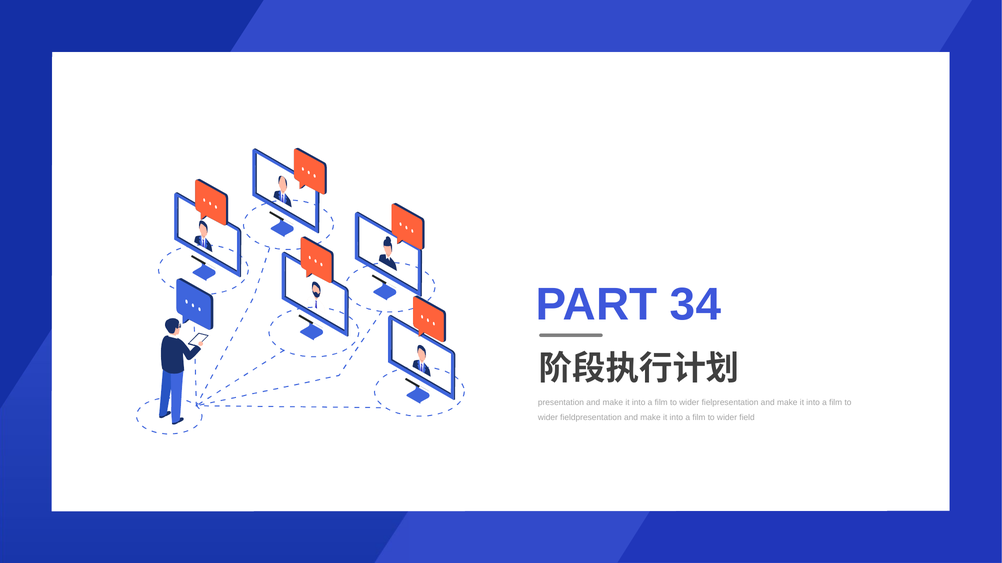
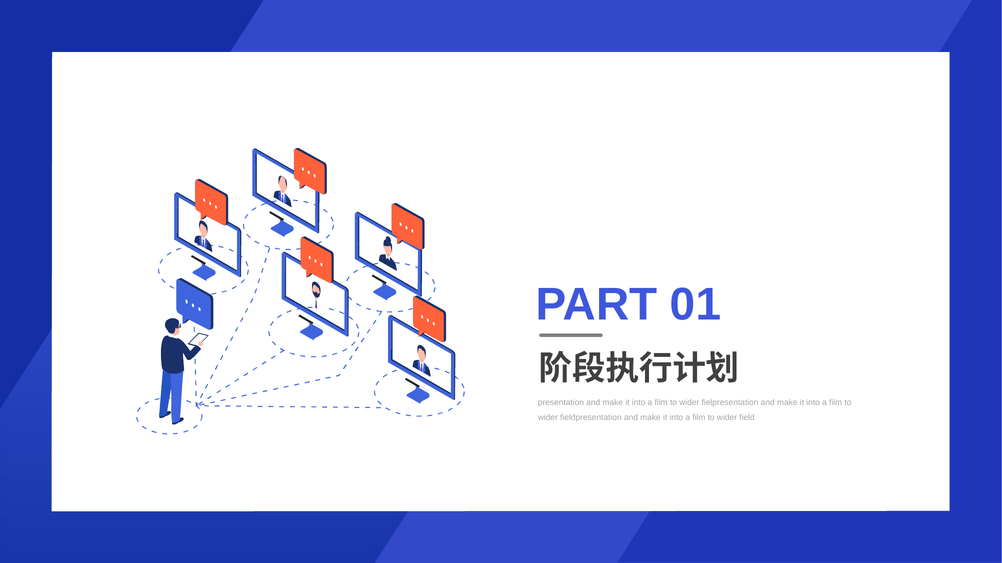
34: 34 -> 01
